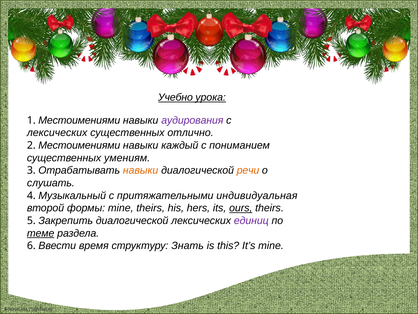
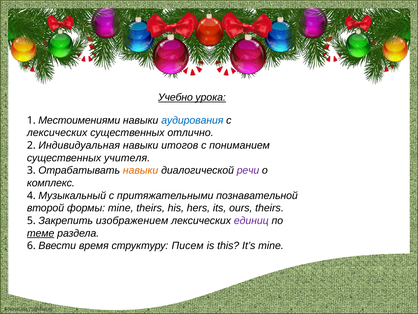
аудирования colour: purple -> blue
2 Местоимениями: Местоимениями -> Индивидуальная
каждый: каждый -> итогов
умениям: умениям -> учителя
речи colour: orange -> purple
слушать: слушать -> комплекс
индивидуальная: индивидуальная -> познавательной
ours underline: present -> none
Закрепить диалогической: диалогической -> изображением
Знать: Знать -> Писем
